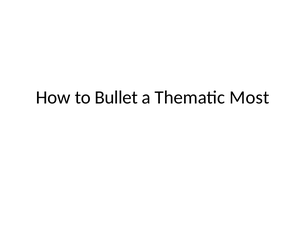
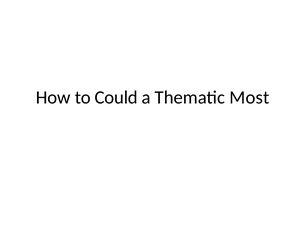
Bullet: Bullet -> Could
